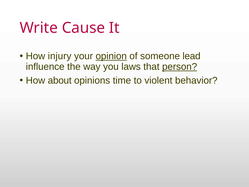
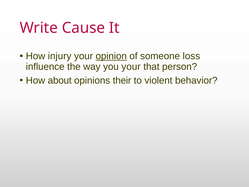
lead: lead -> loss
you laws: laws -> your
person underline: present -> none
time: time -> their
